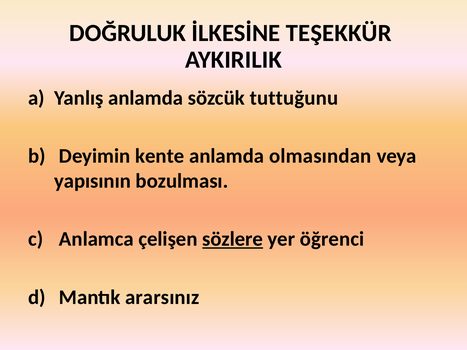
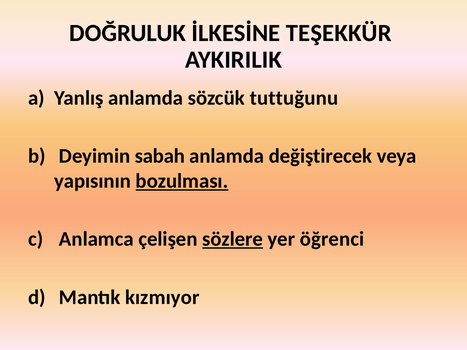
kente: kente -> sabah
olmasından: olmasından -> değiştirecek
bozulması underline: none -> present
ararsınız: ararsınız -> kızmıyor
